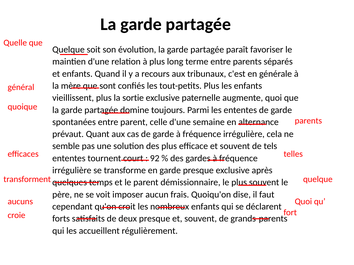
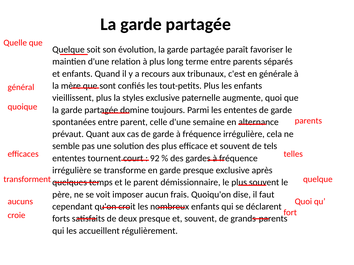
sortie: sortie -> styles
